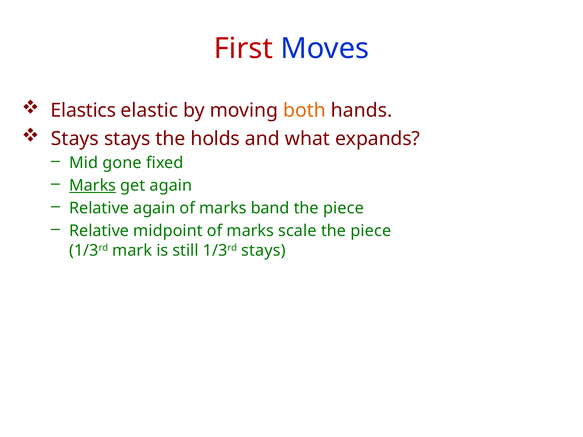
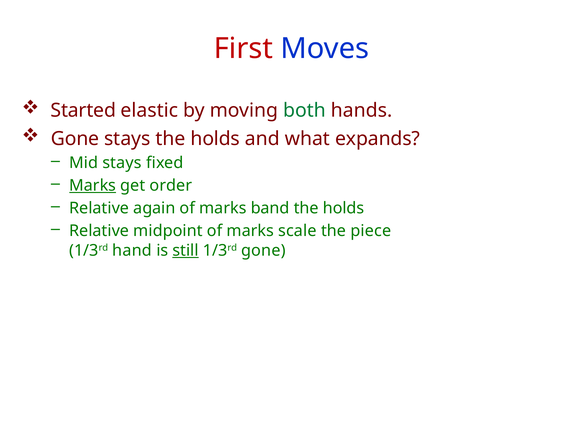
Elastics: Elastics -> Started
both colour: orange -> green
Stays at (75, 139): Stays -> Gone
Mid gone: gone -> stays
get again: again -> order
piece at (343, 208): piece -> holds
mark: mark -> hand
still underline: none -> present
1/3rd stays: stays -> gone
